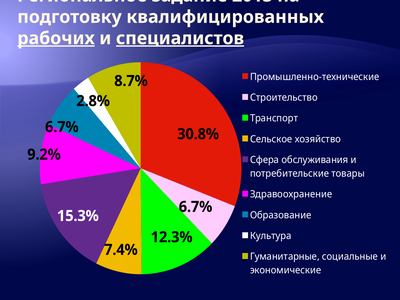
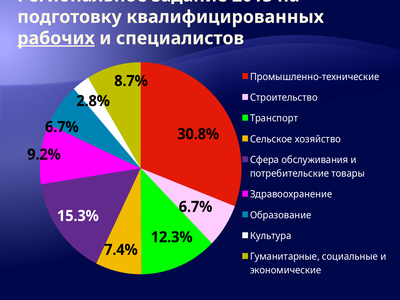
специалистов underline: present -> none
